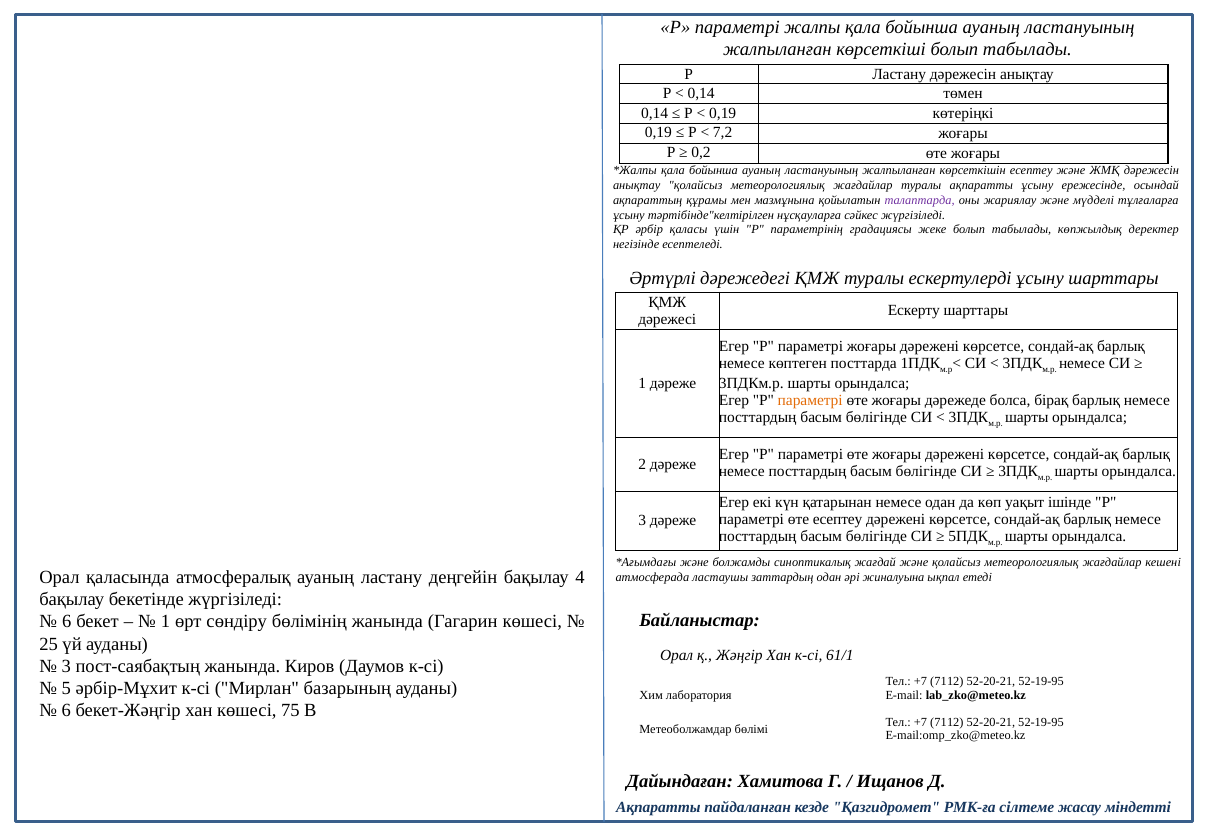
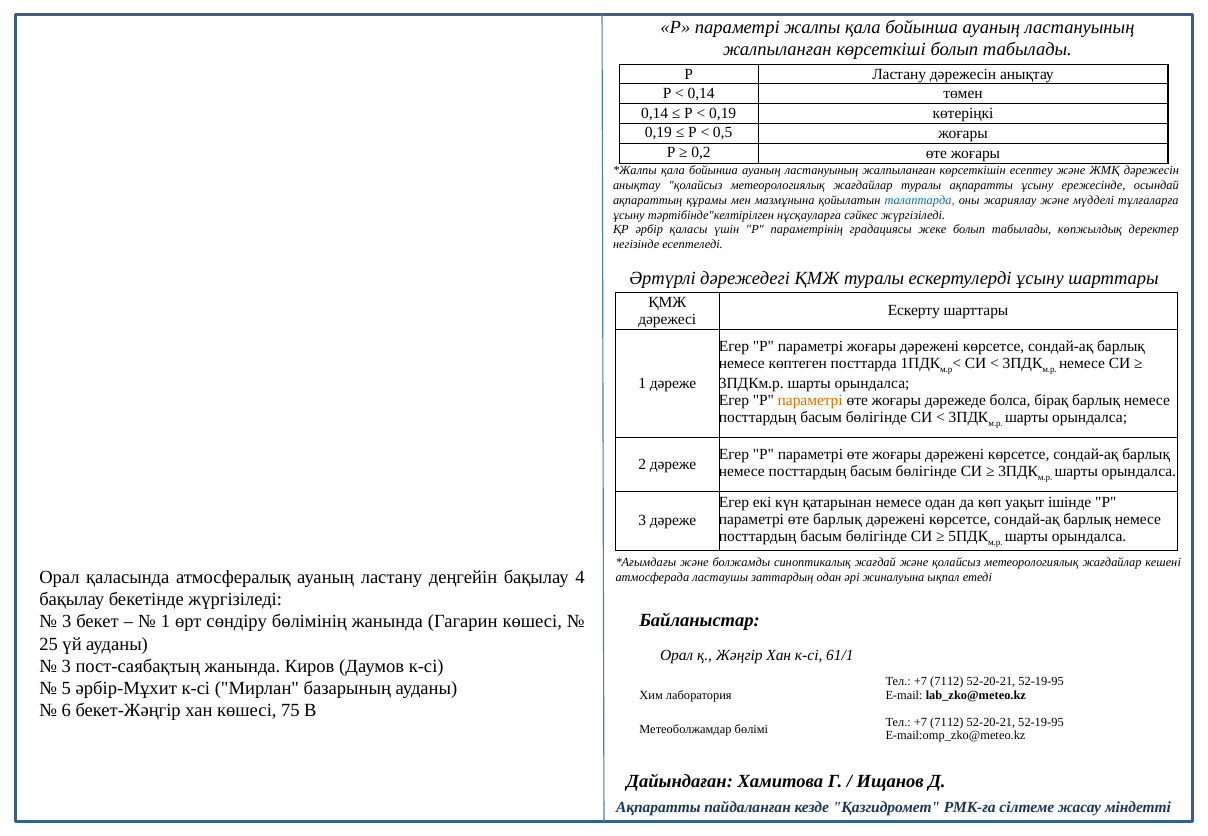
7,2: 7,2 -> 0,5
талаптарда colour: purple -> blue
өте есептеу: есептеу -> барлық
6 at (67, 622): 6 -> 3
